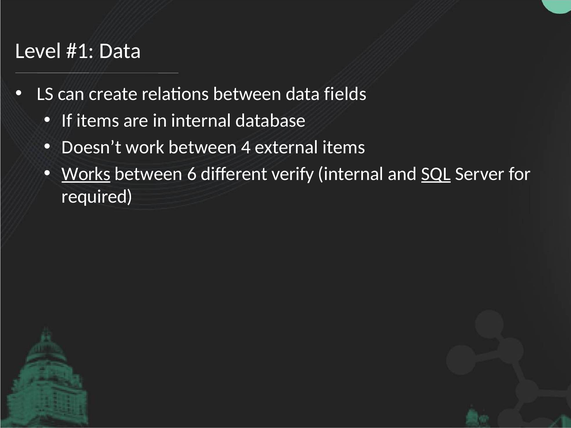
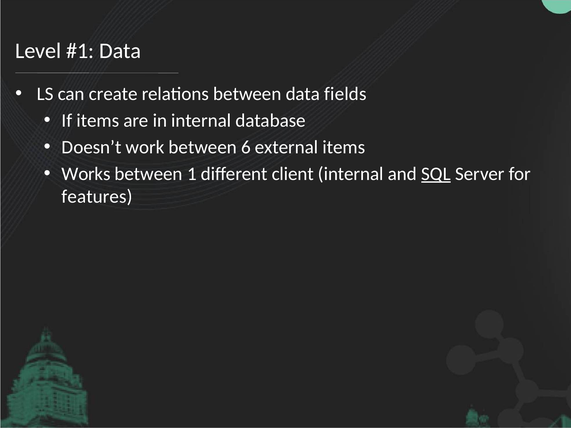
4: 4 -> 6
Works underline: present -> none
6: 6 -> 1
verify: verify -> client
required: required -> features
